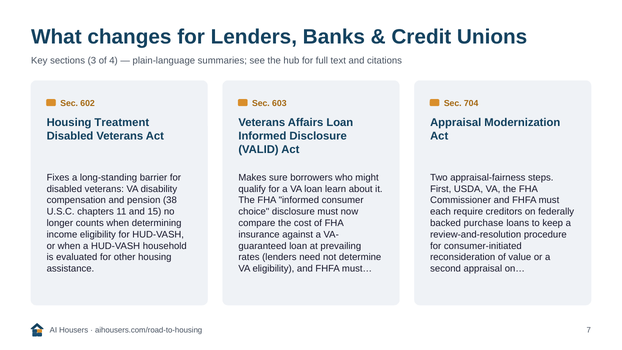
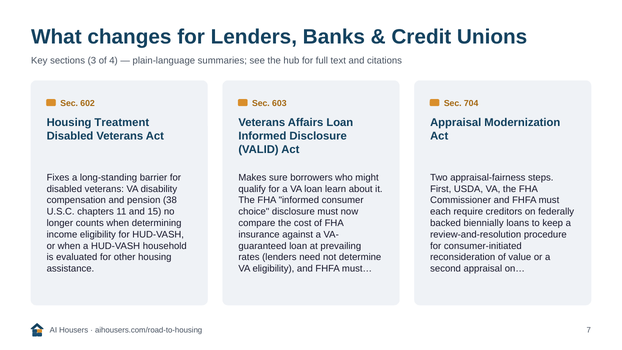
purchase: purchase -> biennially
